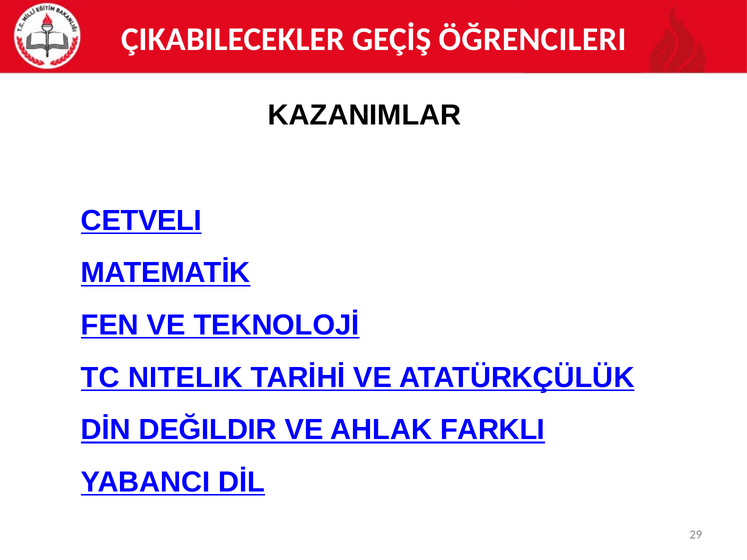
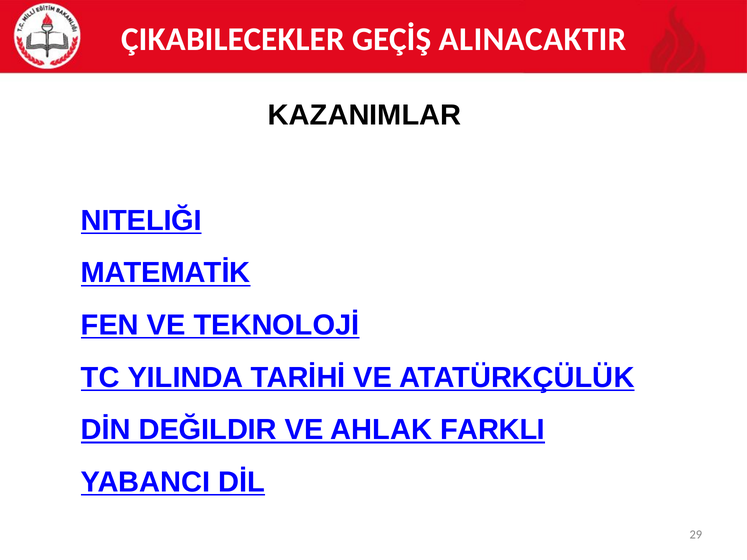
ÖĞRENCILERI: ÖĞRENCILERI -> ALINACAKTIR
CETVELI: CETVELI -> NITELIĞI
NITELIK: NITELIK -> YILINDA
